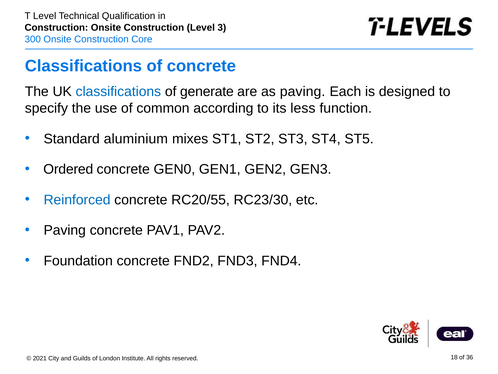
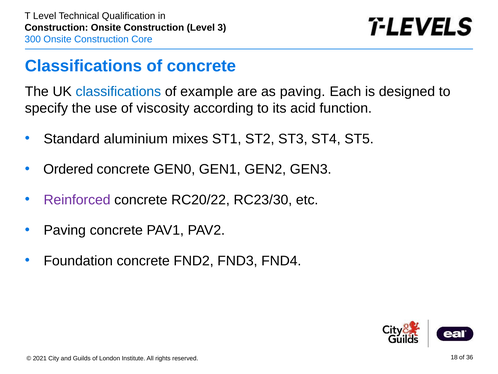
generate: generate -> example
common: common -> viscosity
less: less -> acid
Reinforced colour: blue -> purple
RC20/55: RC20/55 -> RC20/22
